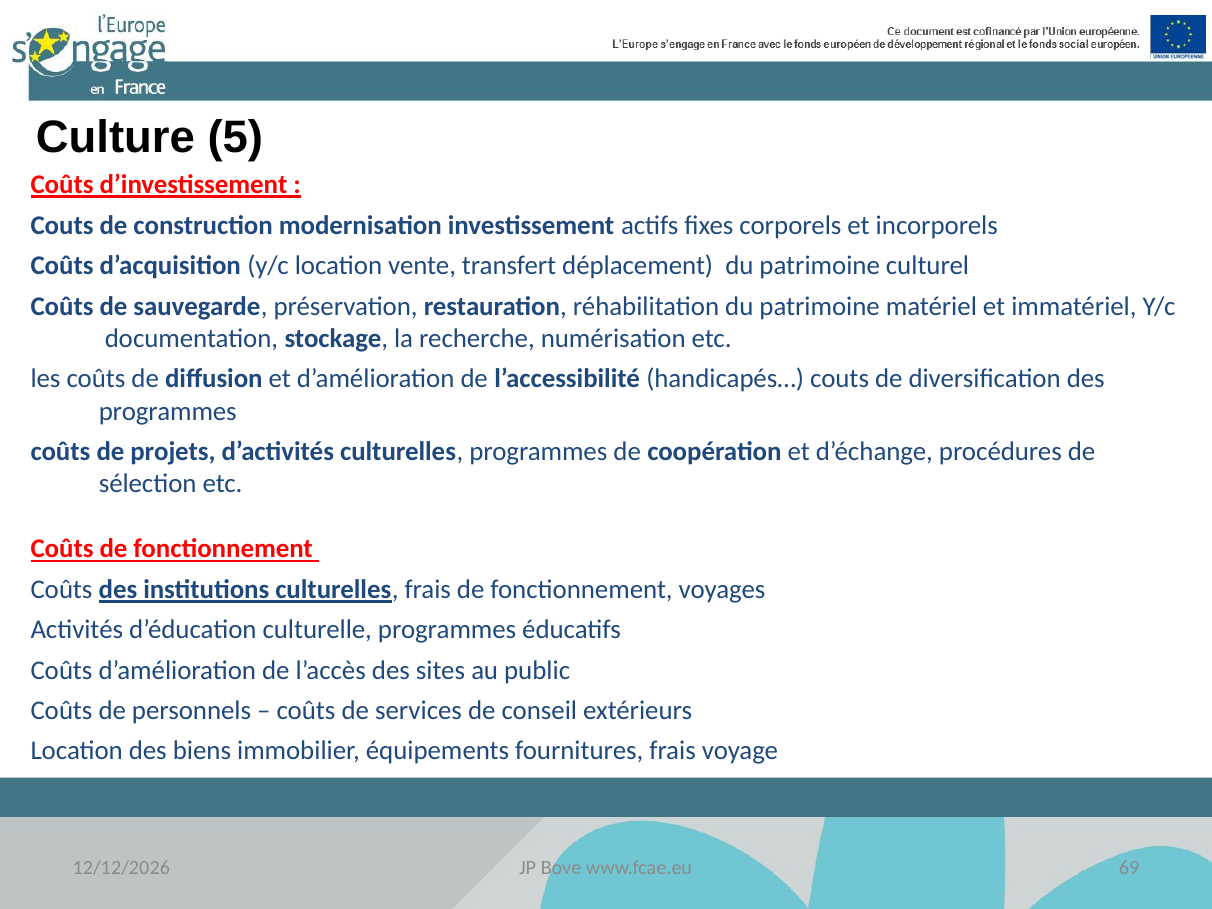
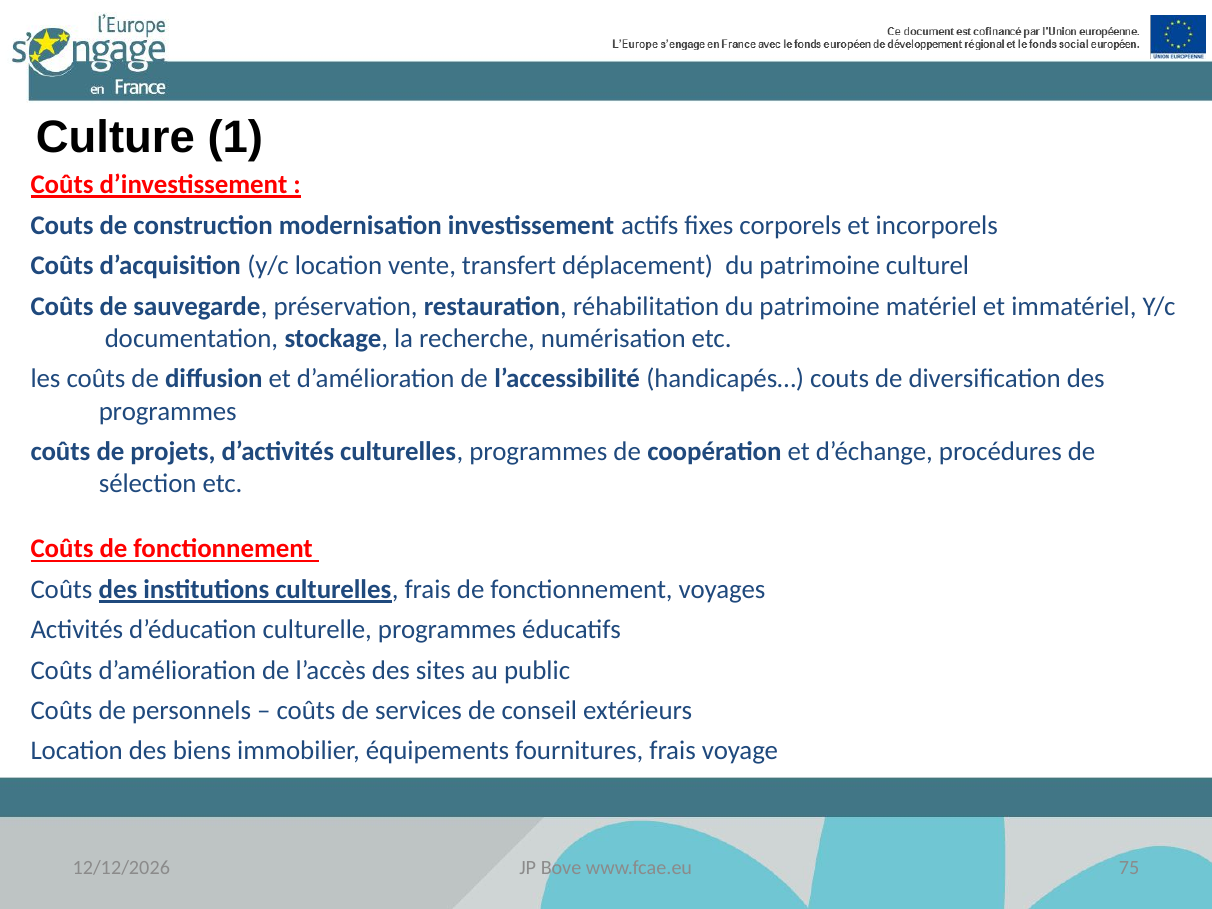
5: 5 -> 1
69: 69 -> 75
